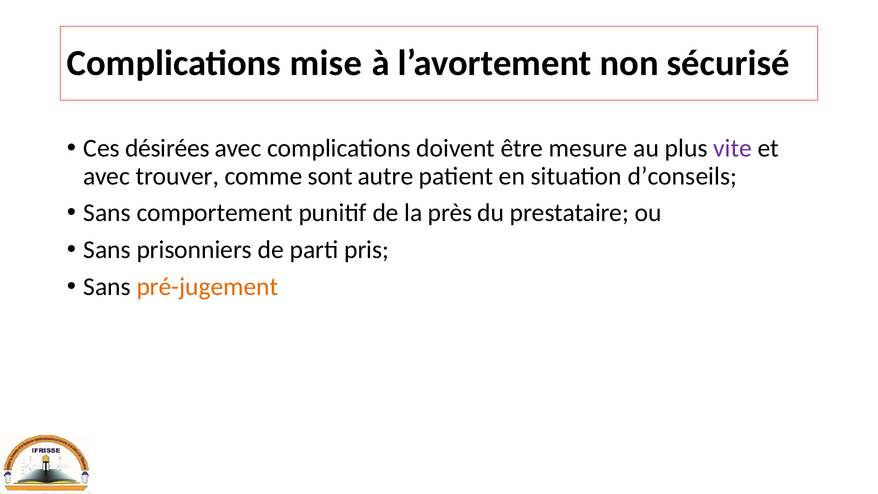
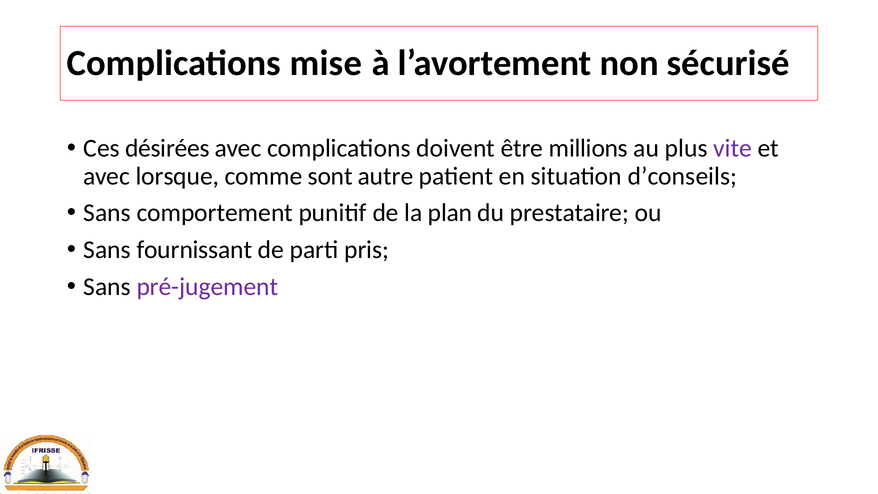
mesure: mesure -> millions
trouver: trouver -> lorsque
près: près -> plan
prisonniers: prisonniers -> fournissant
pré-jugement colour: orange -> purple
